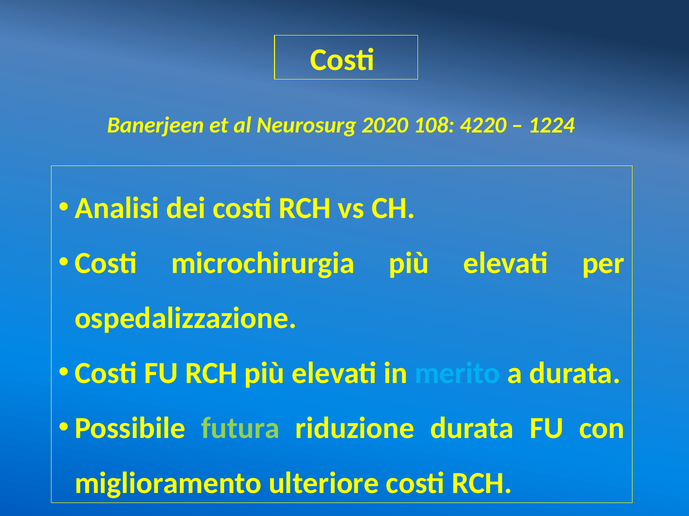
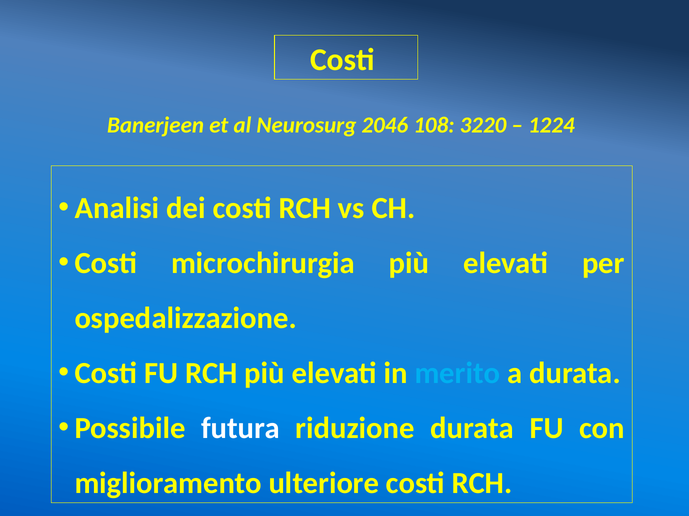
2020: 2020 -> 2046
4220: 4220 -> 3220
futura colour: light green -> white
